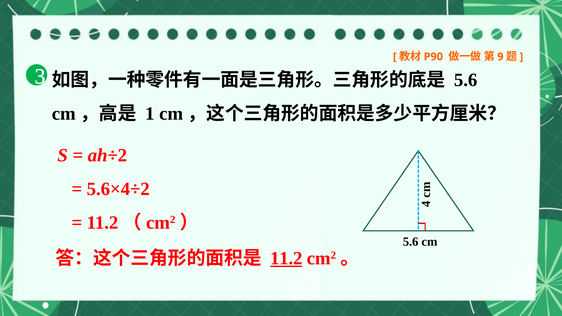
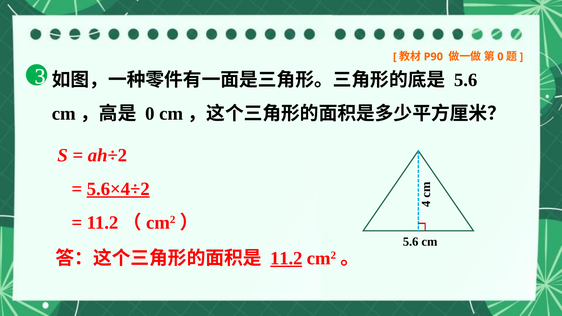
9 at (500, 57): 9 -> 0
1 at (150, 114): 1 -> 0
5.6×4÷2 underline: none -> present
